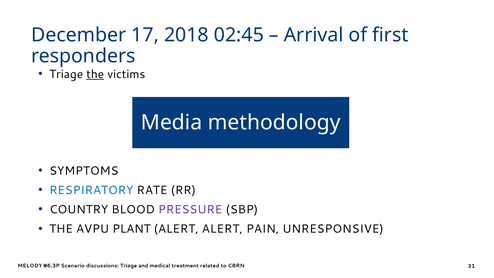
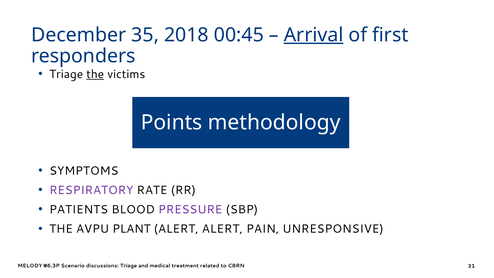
17: 17 -> 35
02:45: 02:45 -> 00:45
Arrival underline: none -> present
Media: Media -> Points
RESPIRATORY colour: blue -> purple
COUNTRY: COUNTRY -> PATIENTS
